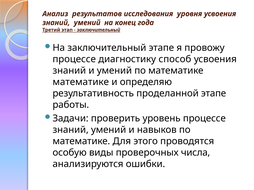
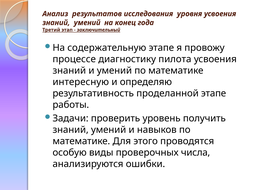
На заключительный: заключительный -> содержательную
способ: способ -> пилота
математике at (81, 82): математике -> интересную
уровень процессе: процессе -> получить
